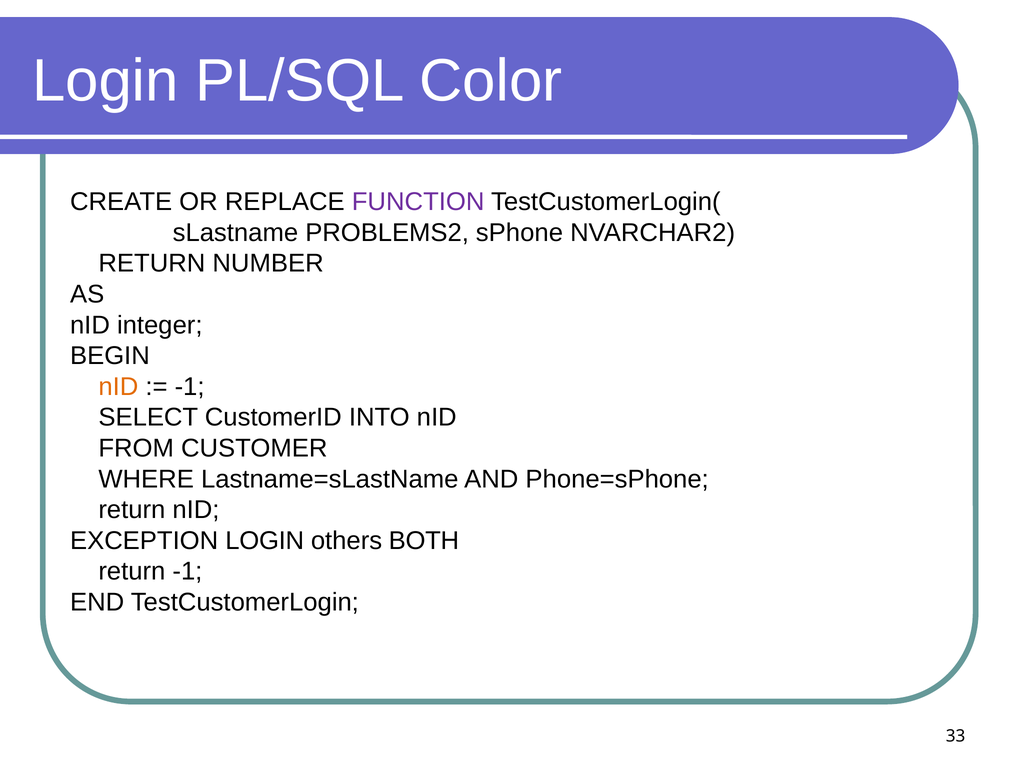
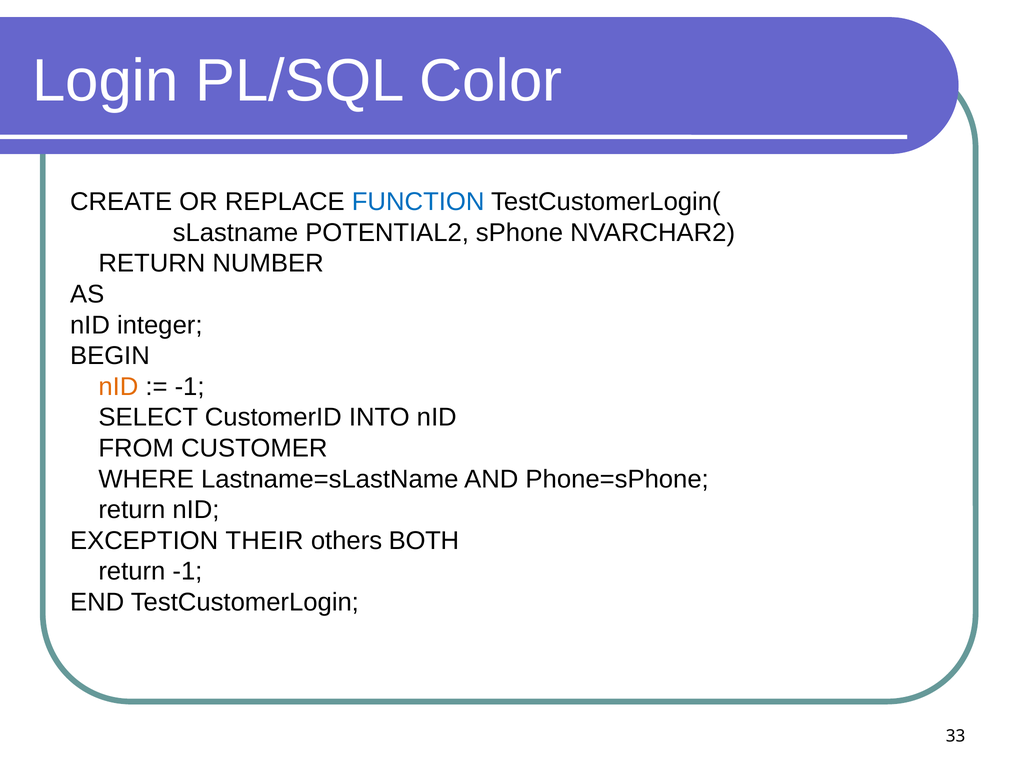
FUNCTION colour: purple -> blue
PROBLEMS2: PROBLEMS2 -> POTENTIAL2
EXCEPTION LOGIN: LOGIN -> THEIR
